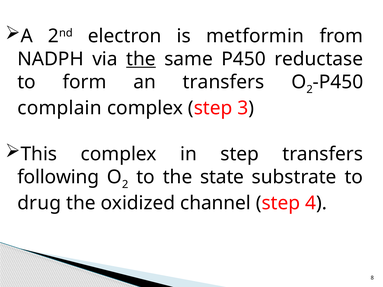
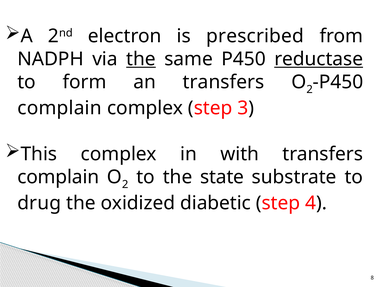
metformin: metformin -> prescribed
reductase underline: none -> present
in step: step -> with
following at (58, 177): following -> complain
channel: channel -> diabetic
